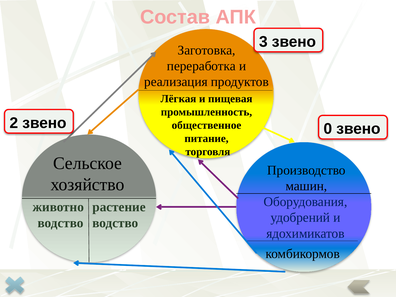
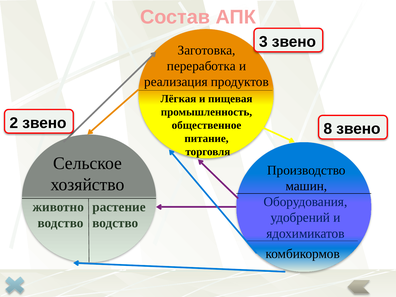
0: 0 -> 8
